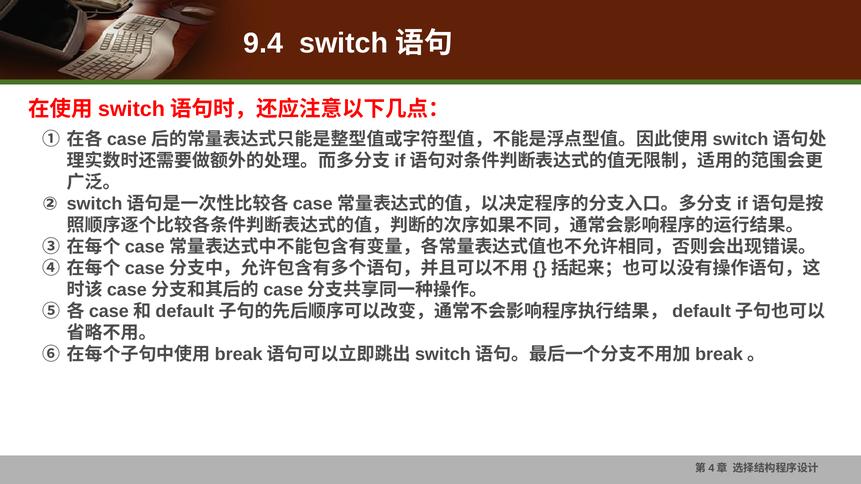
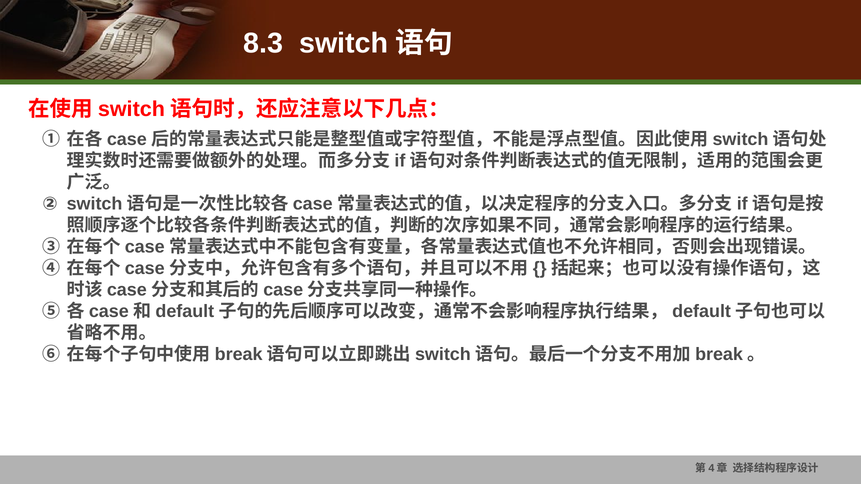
9.4: 9.4 -> 8.3
